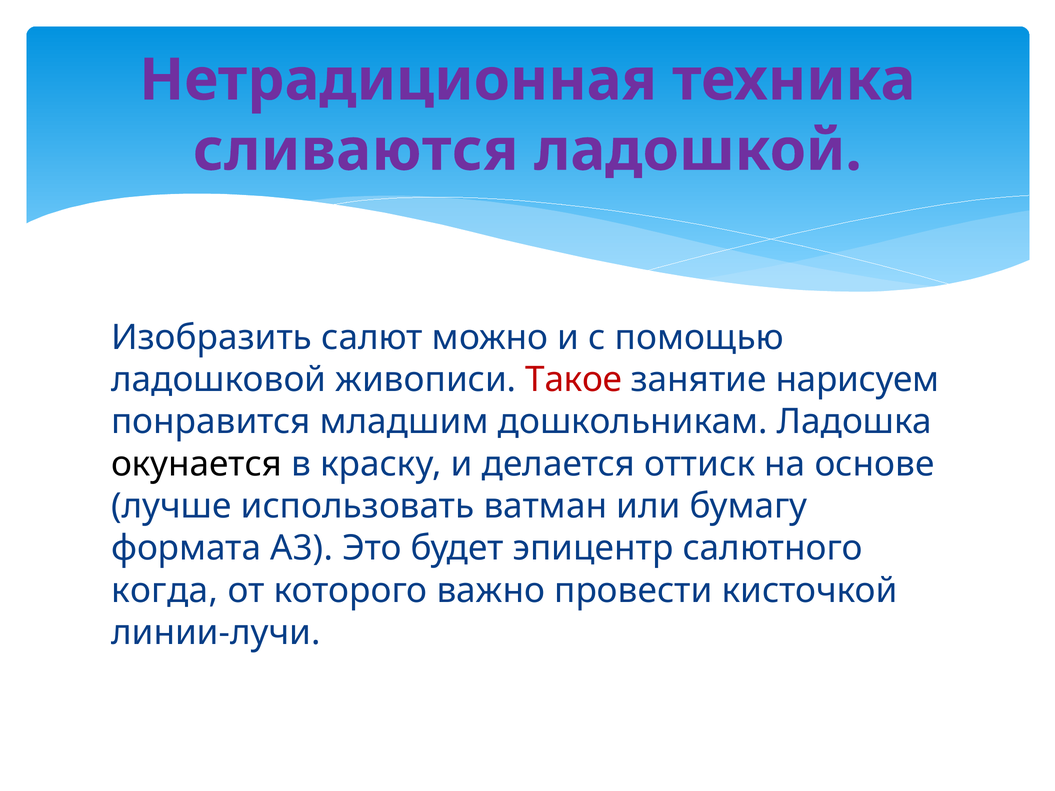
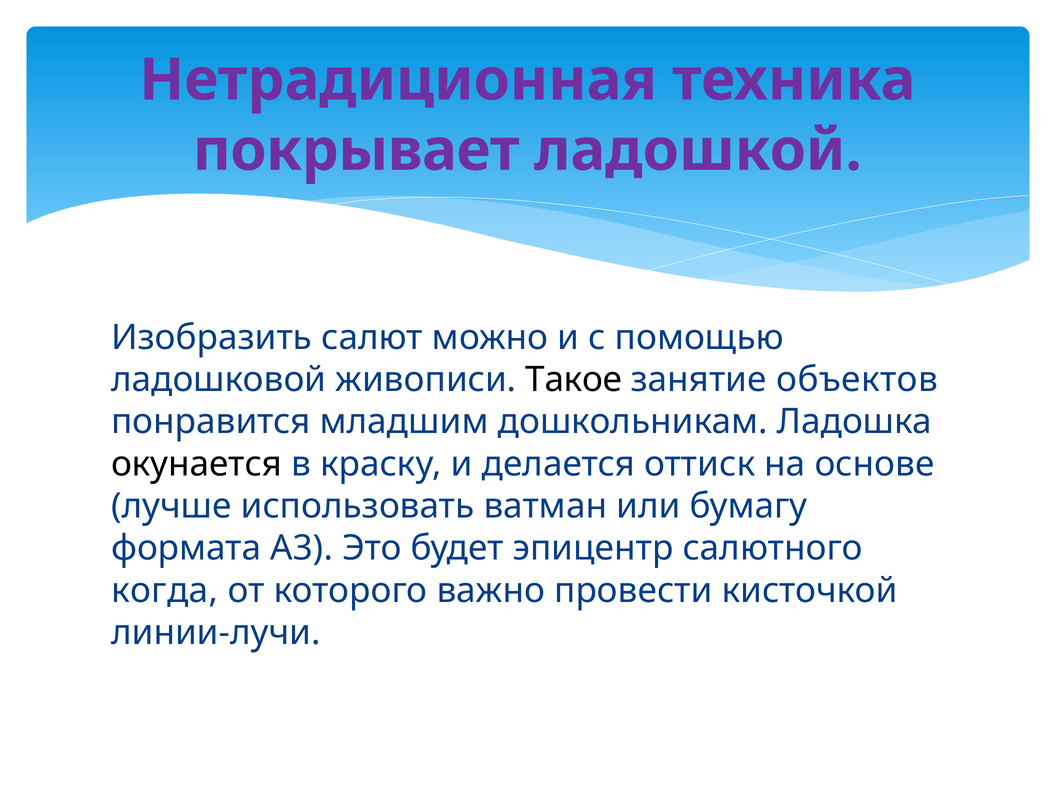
сливаются: сливаются -> покрывает
Такое colour: red -> black
нарисуем: нарисуем -> объектов
